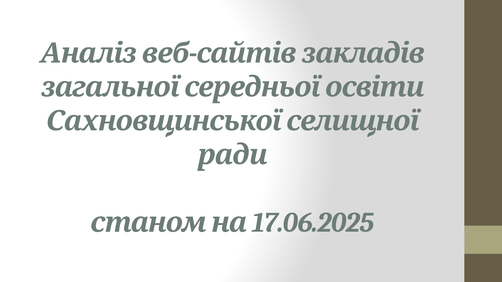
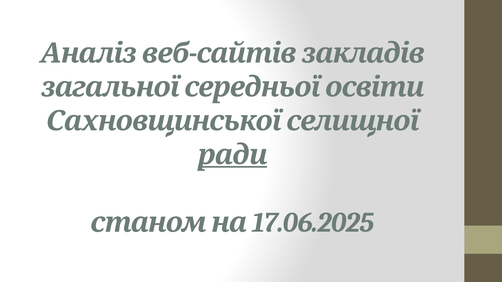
ради underline: none -> present
